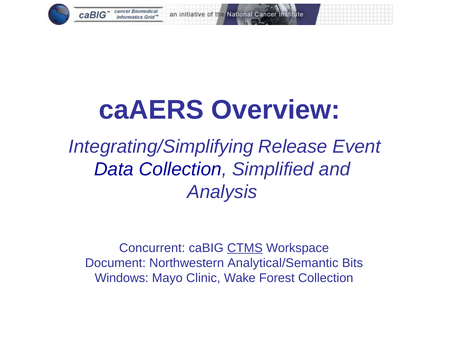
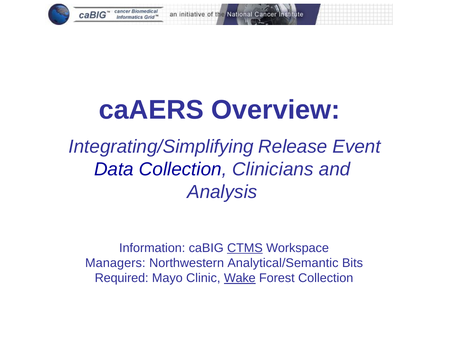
Simplified: Simplified -> Clinicians
Concurrent: Concurrent -> Information
Document: Document -> Managers
Windows: Windows -> Required
Wake underline: none -> present
